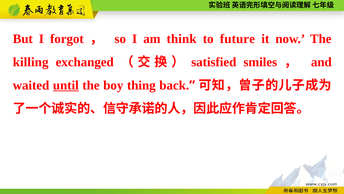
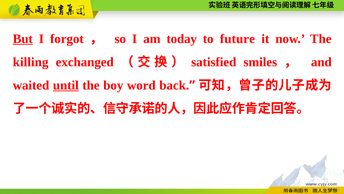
But underline: none -> present
think: think -> today
thing: thing -> word
